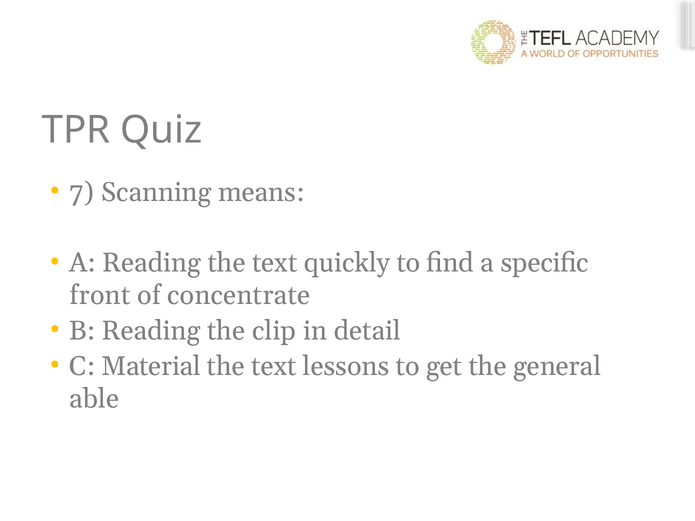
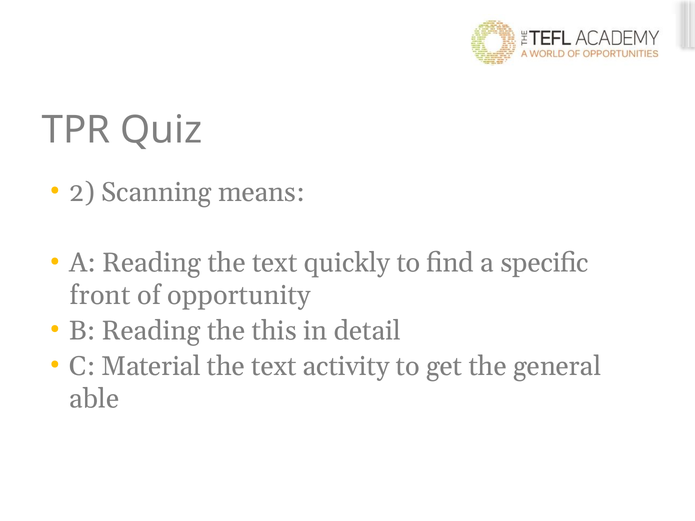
7: 7 -> 2
concentrate: concentrate -> opportunity
clip: clip -> this
lessons: lessons -> activity
